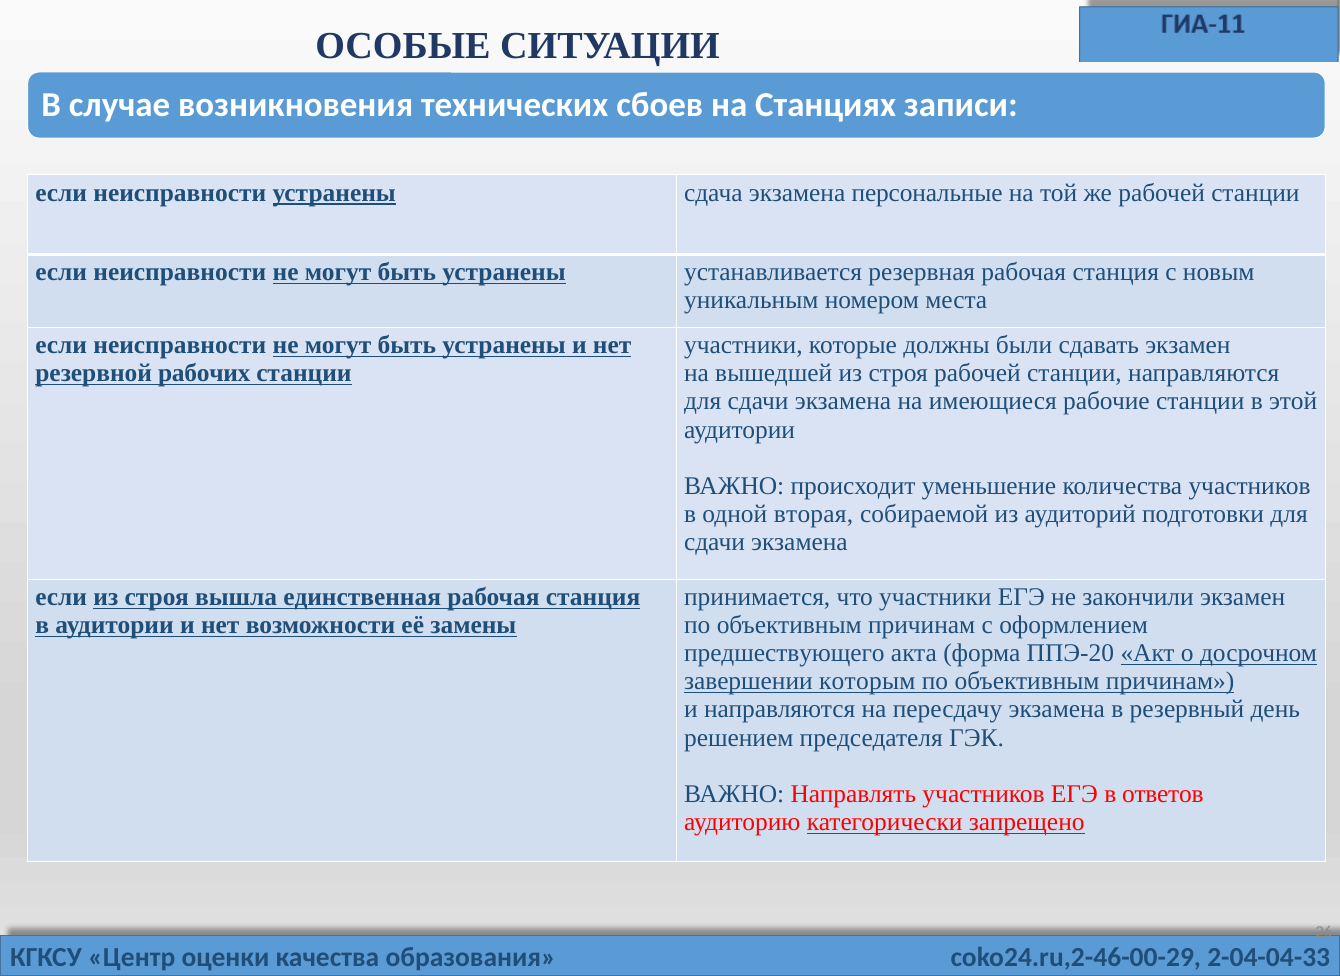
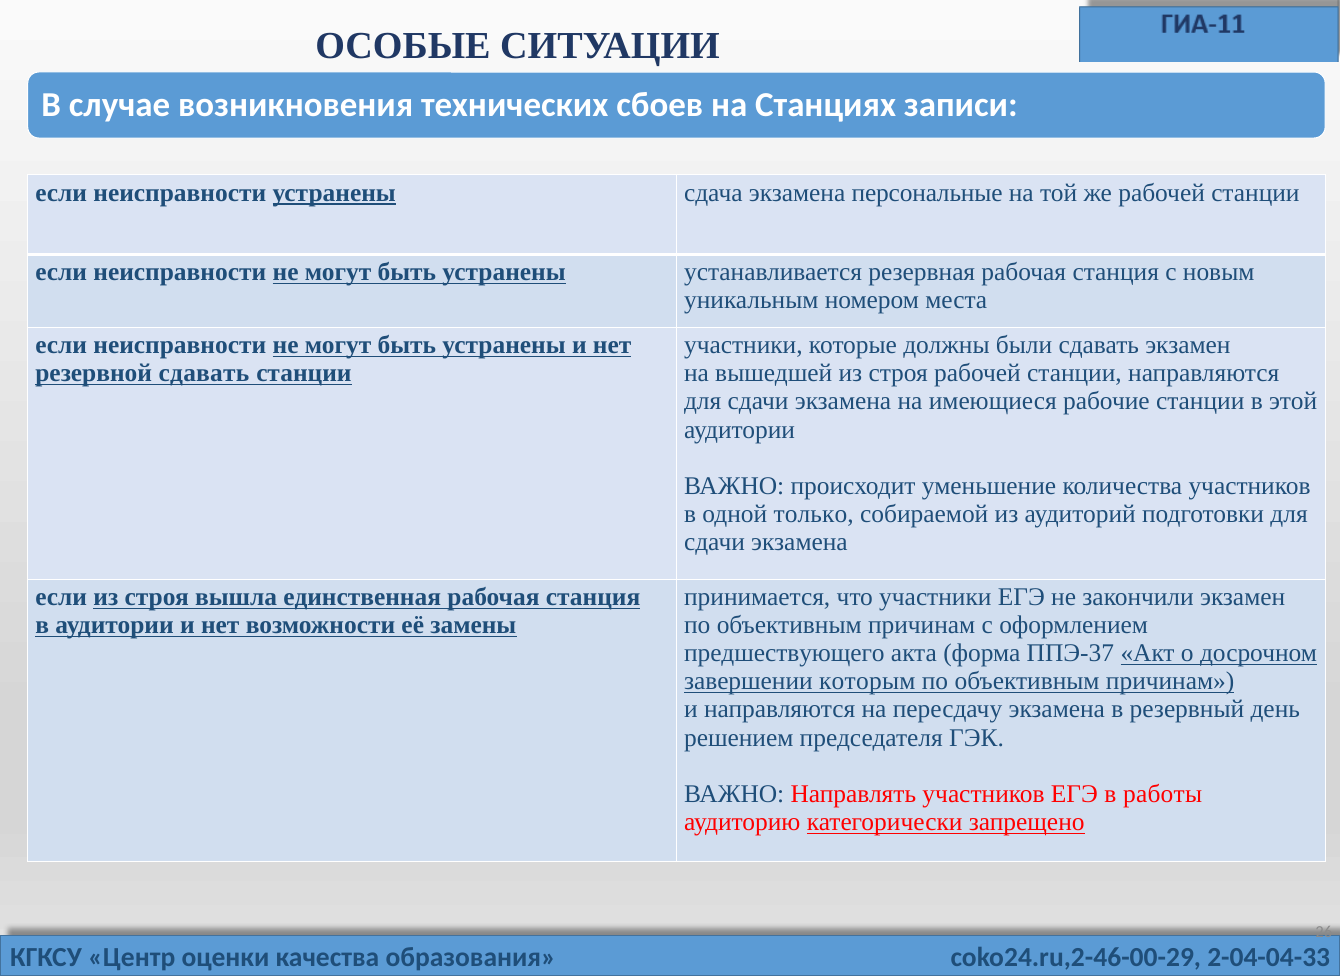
резервной рабочих: рабочих -> сдавать
вторая: вторая -> только
ППЭ-20: ППЭ-20 -> ППЭ-37
ответов: ответов -> работы
